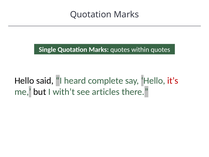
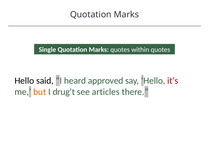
complete: complete -> approved
but colour: black -> orange
with’t: with’t -> drug’t
